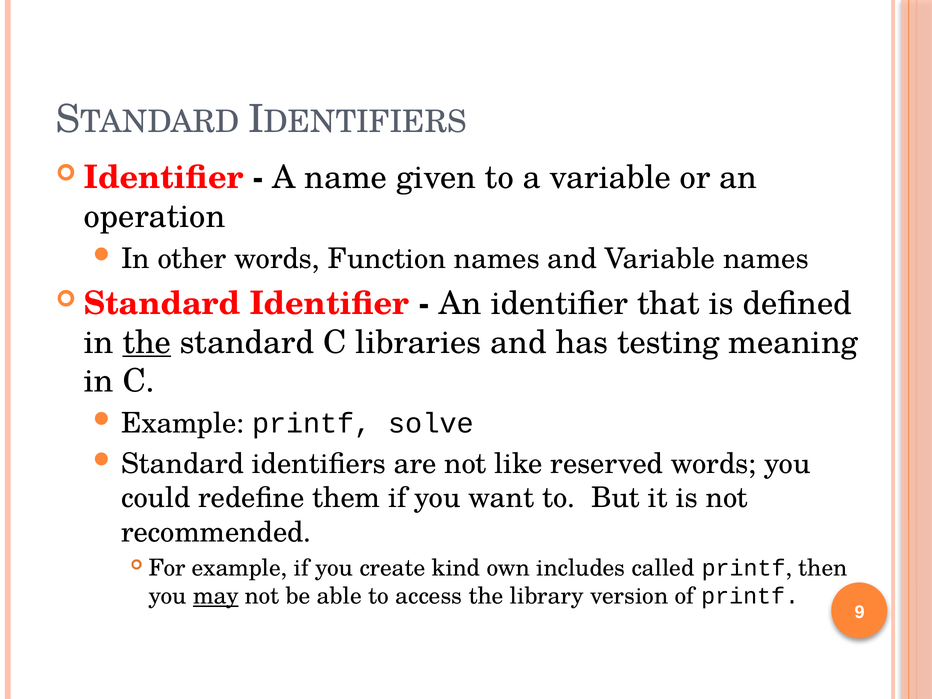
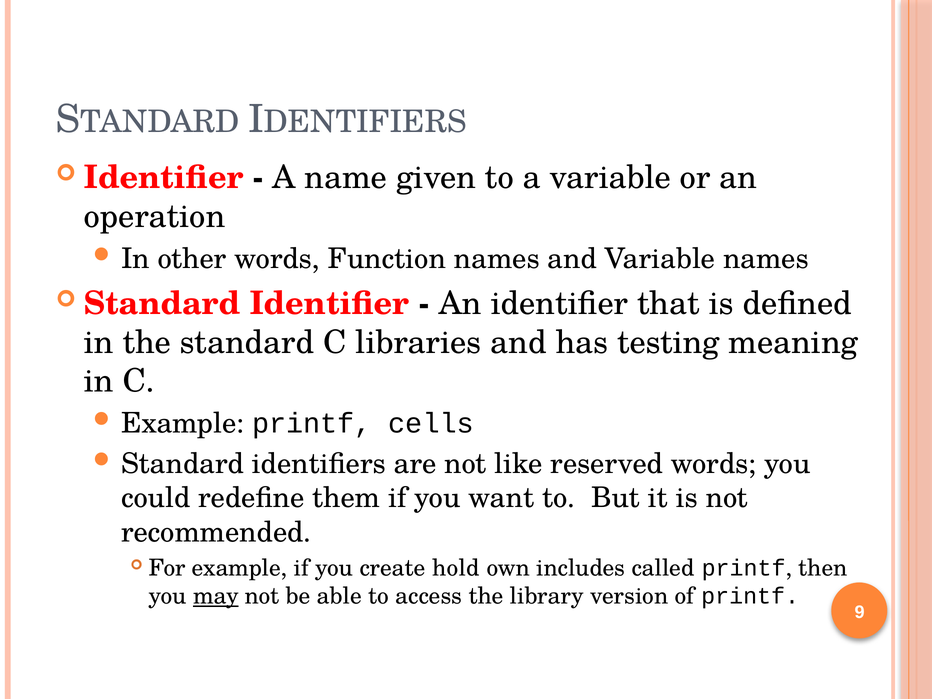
the at (147, 342) underline: present -> none
solve: solve -> cells
kind: kind -> hold
